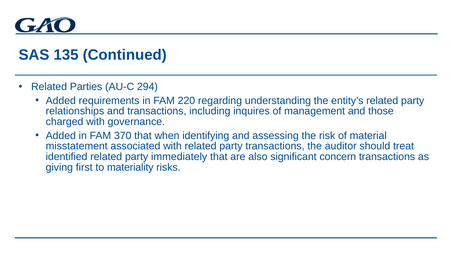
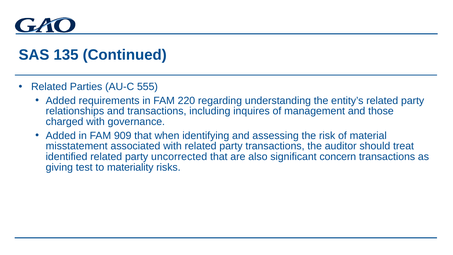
294: 294 -> 555
370: 370 -> 909
immediately: immediately -> uncorrected
first: first -> test
